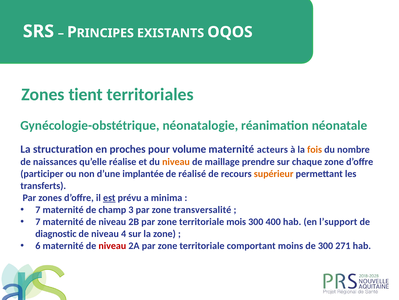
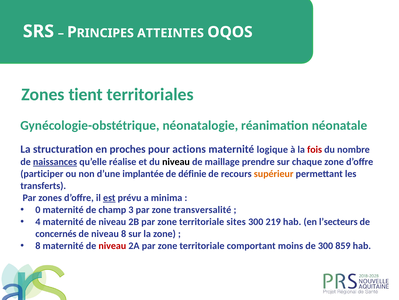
EXISTANTS: EXISTANTS -> ATTEINTES
volume: volume -> actions
acteurs: acteurs -> logique
fois colour: orange -> red
naissances underline: none -> present
niveau at (176, 161) colour: orange -> black
réalisé: réalisé -> définie
7 at (38, 209): 7 -> 0
7 at (38, 221): 7 -> 4
mois: mois -> sites
400: 400 -> 219
l’support: l’support -> l’secteurs
diagnostic: diagnostic -> concernés
niveau 4: 4 -> 8
6 at (38, 245): 6 -> 8
271: 271 -> 859
